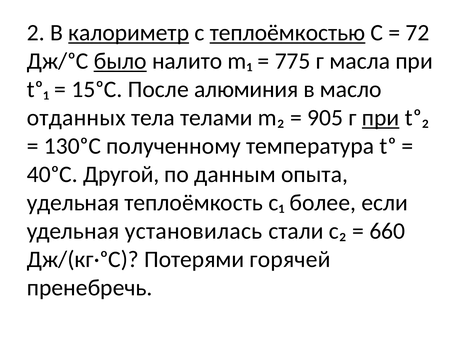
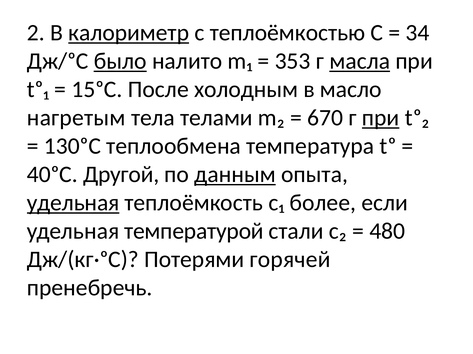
теплоёмкостью underline: present -> none
72: 72 -> 34
775: 775 -> 353
масла underline: none -> present
алюминия: алюминия -> холодным
отданных: отданных -> нагретым
905: 905 -> 670
полученному: полученному -> теплообмена
данным underline: none -> present
удельная at (73, 203) underline: none -> present
установилась: установилась -> температурой
660: 660 -> 480
